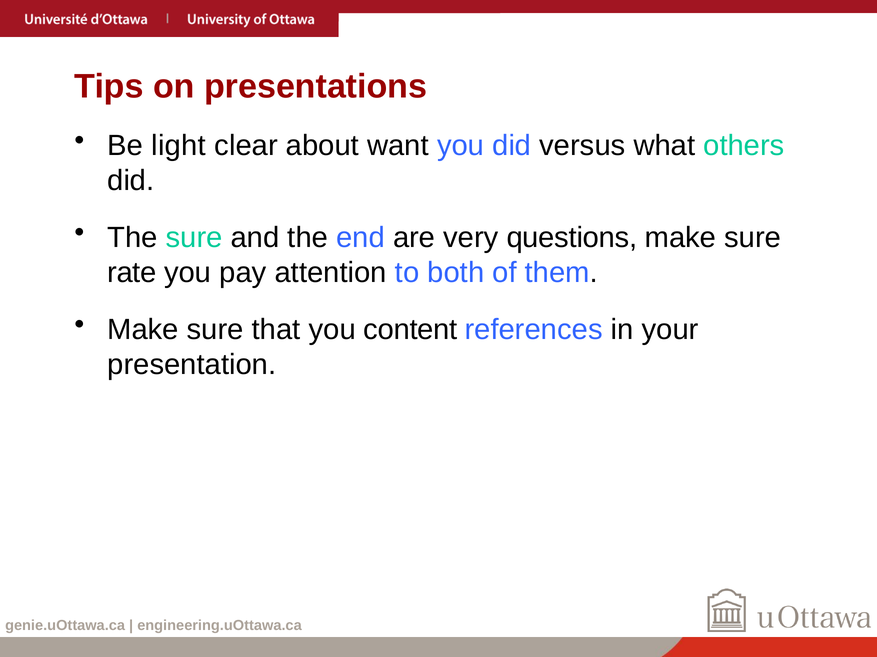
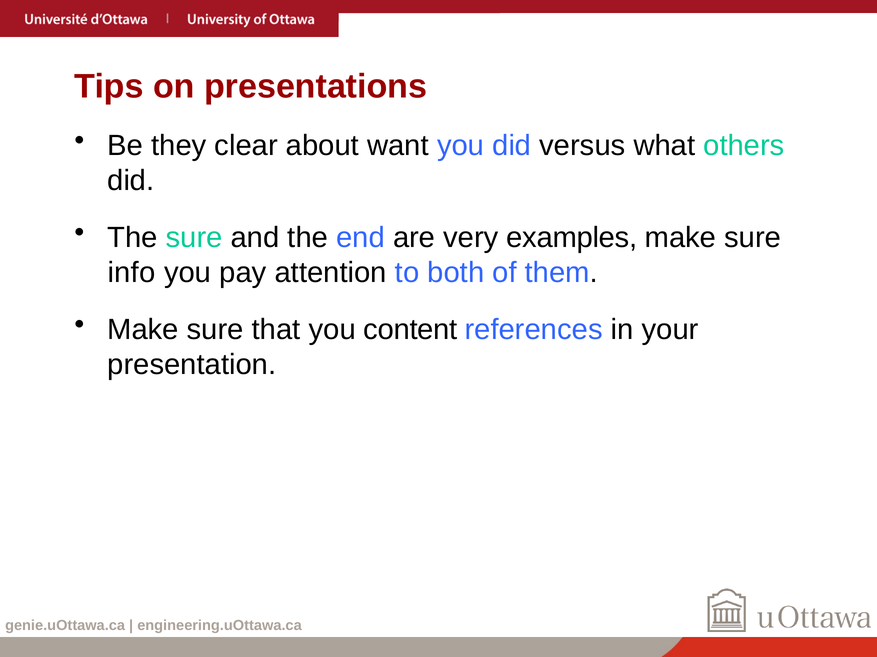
light: light -> they
questions: questions -> examples
rate: rate -> info
